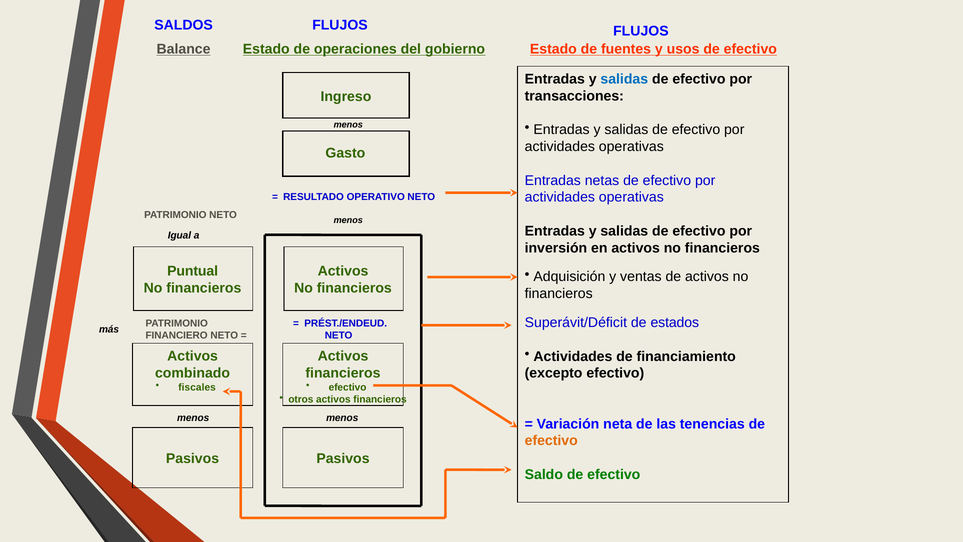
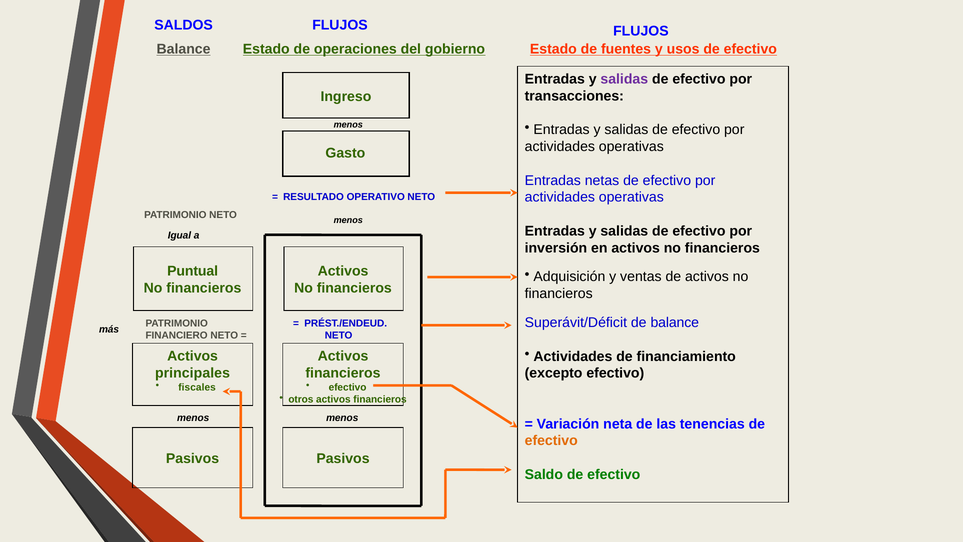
salidas at (624, 79) colour: blue -> purple
de estados: estados -> balance
combinado: combinado -> principales
